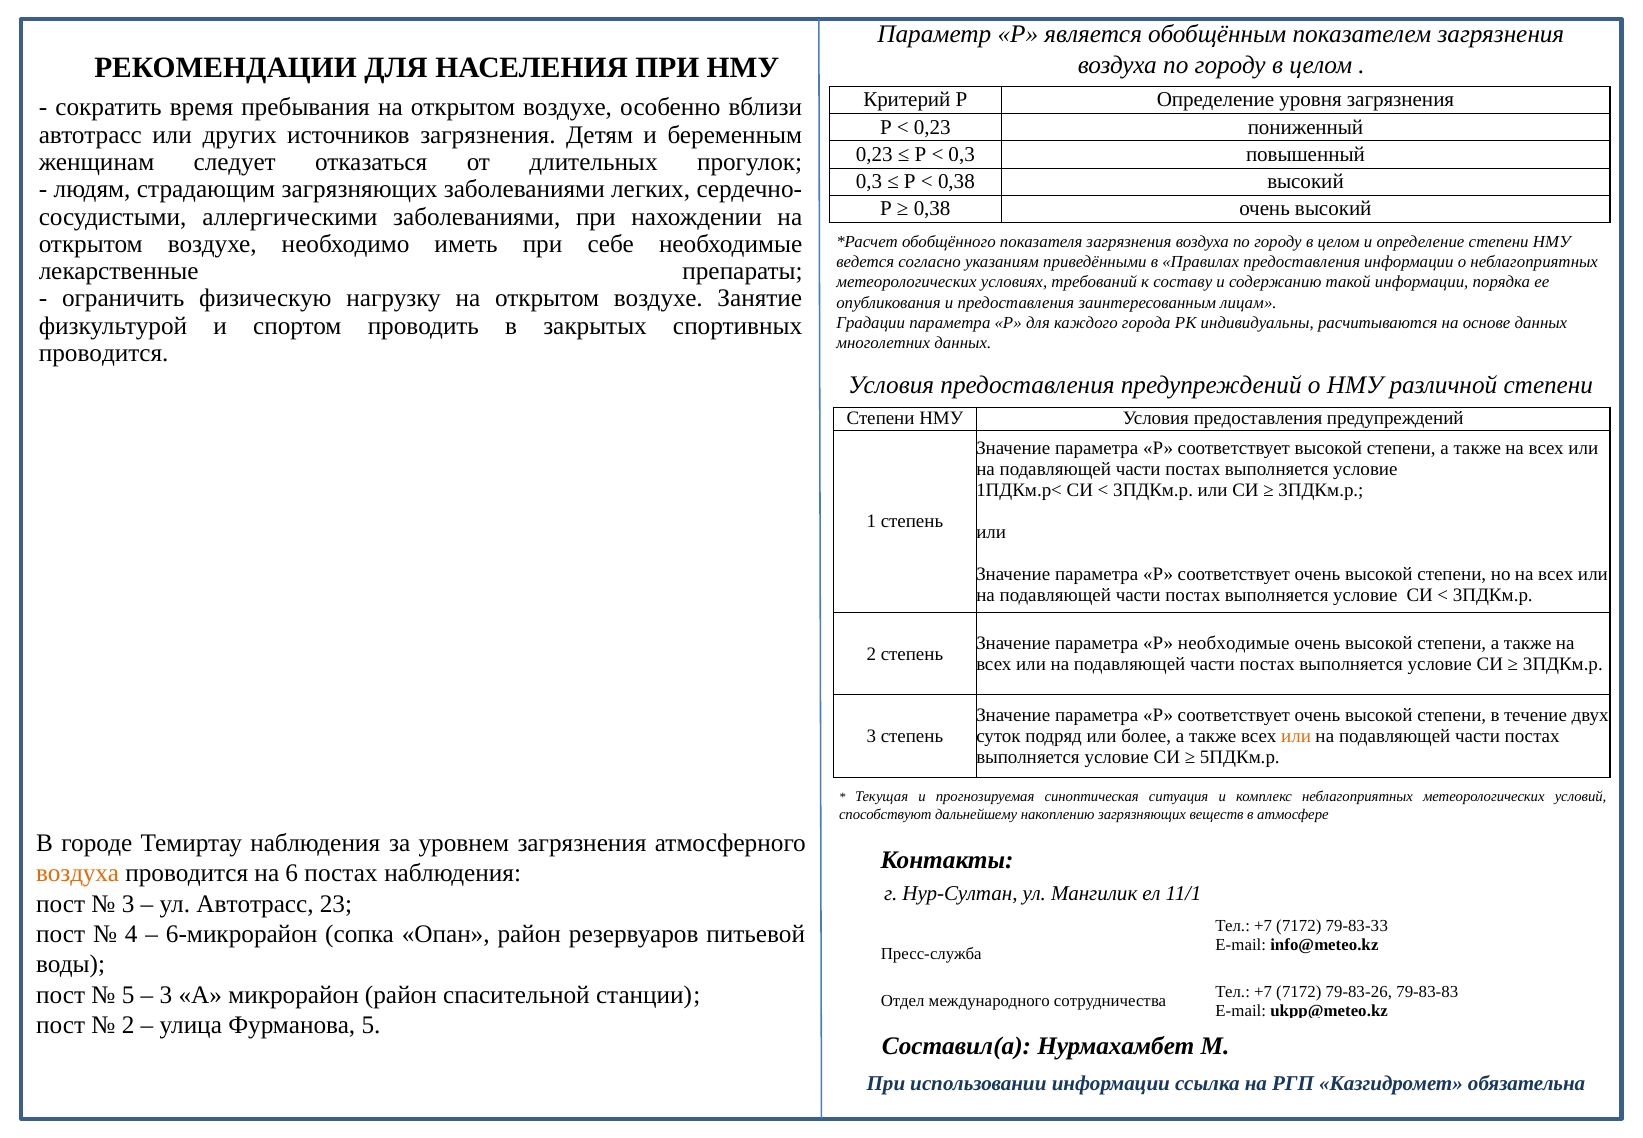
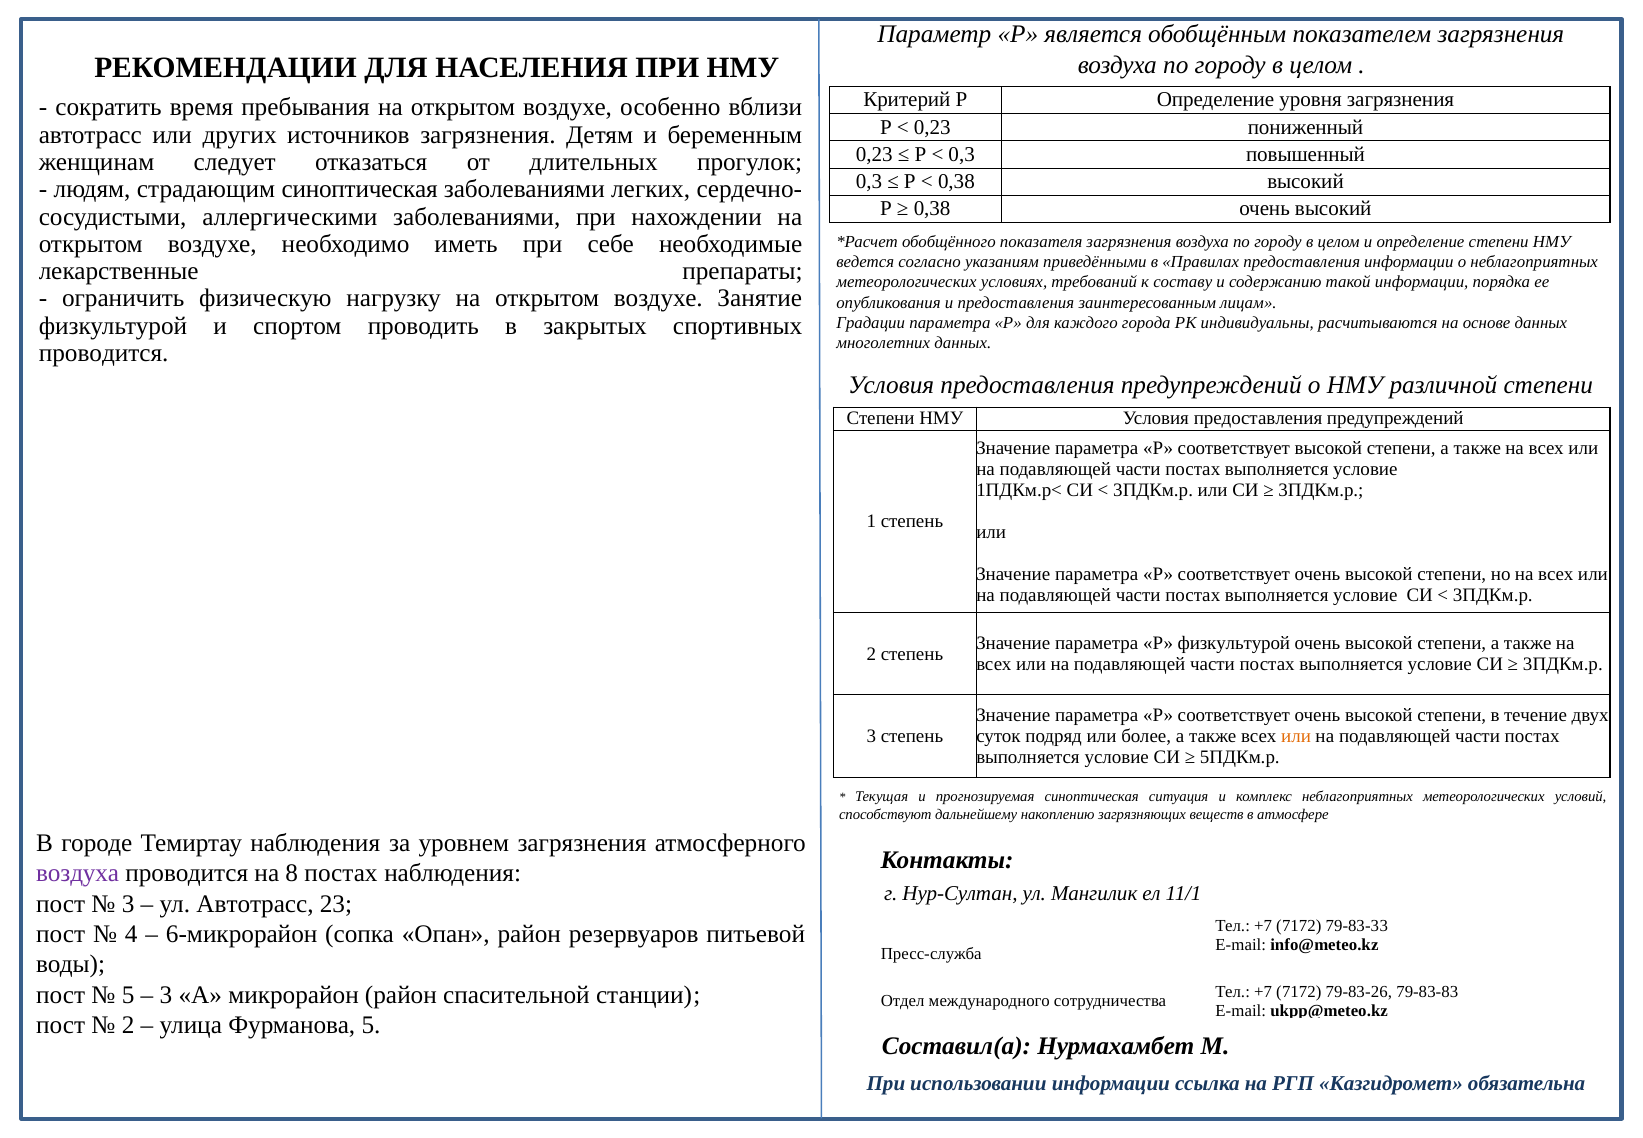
страдающим загрязняющих: загрязняющих -> синоптическая
Р необходимые: необходимые -> физкультурой
воздуха at (78, 873) colour: orange -> purple
6: 6 -> 8
